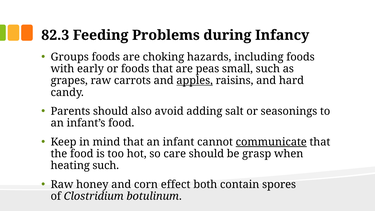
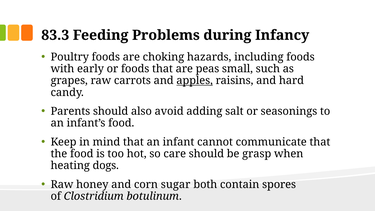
82.3: 82.3 -> 83.3
Groups: Groups -> Poultry
communicate underline: present -> none
heating such: such -> dogs
effect: effect -> sugar
